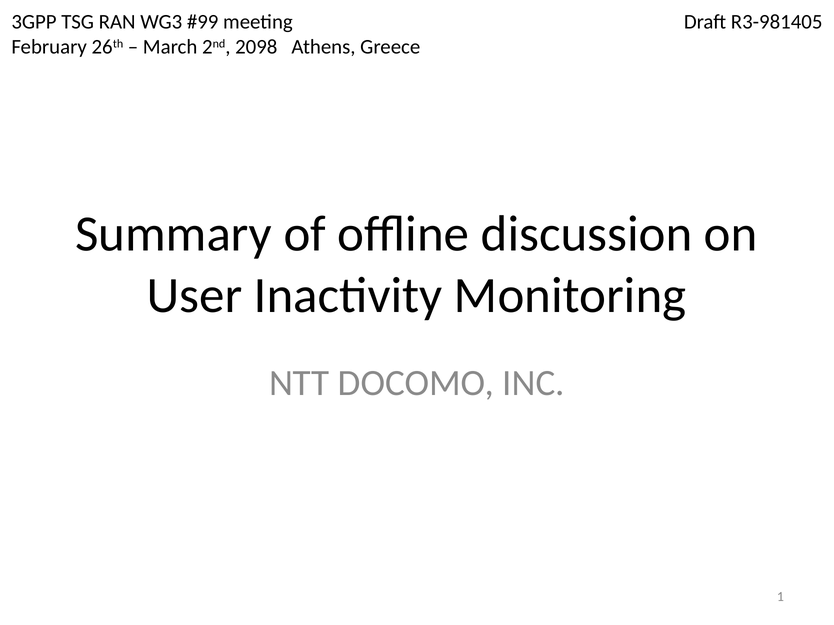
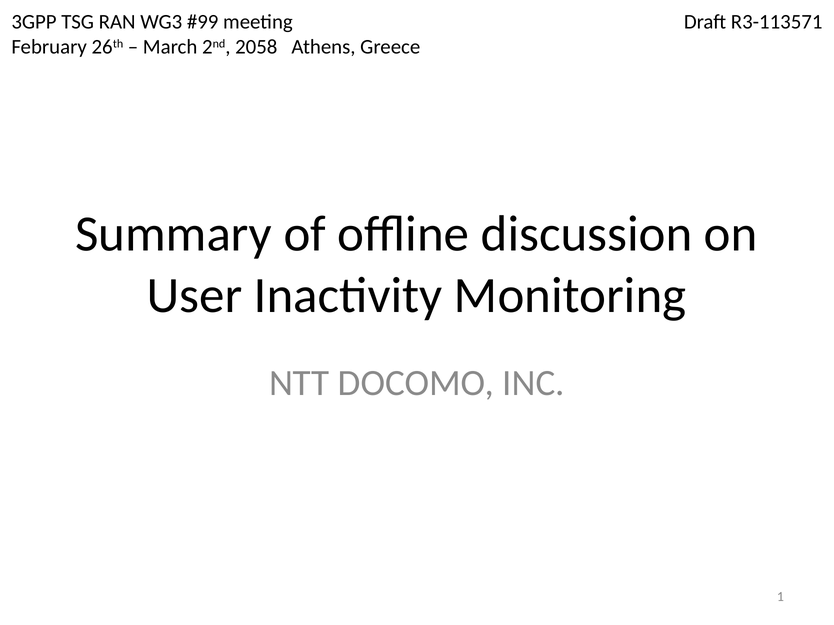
R3-981405: R3-981405 -> R3-113571
2098: 2098 -> 2058
